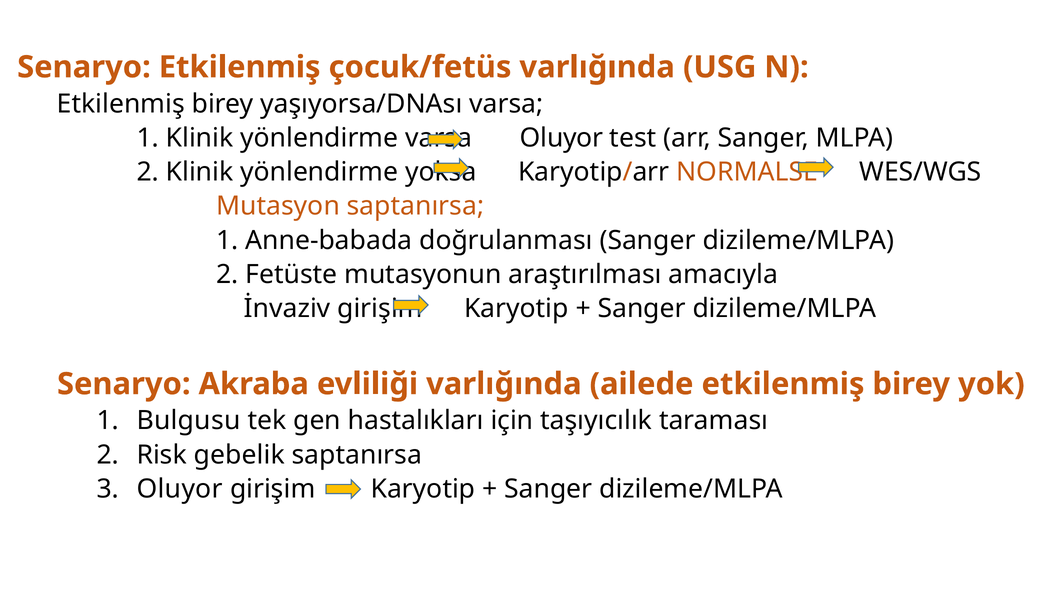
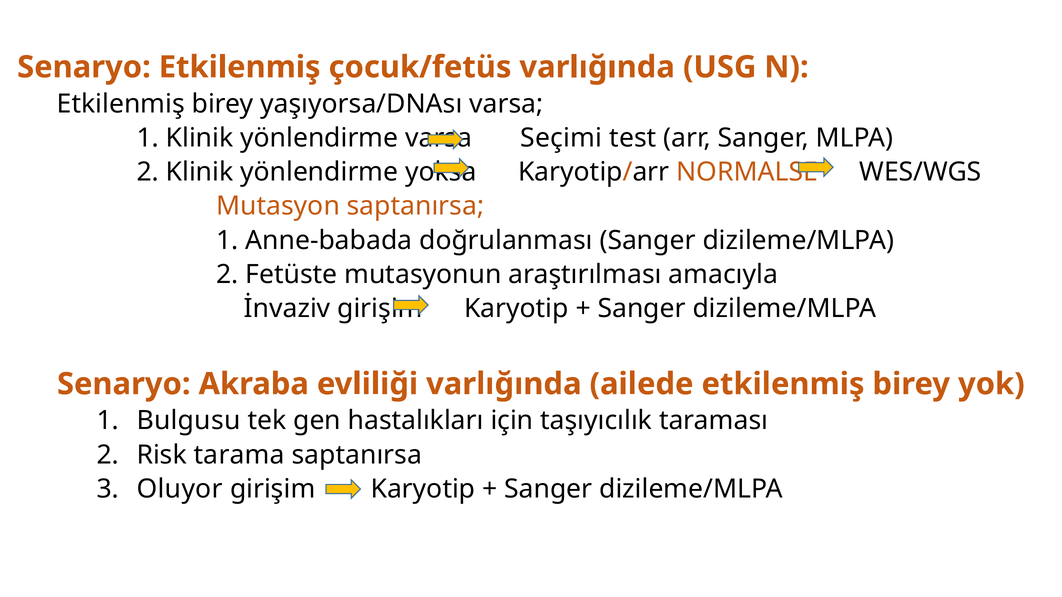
Oluyor at (562, 138): Oluyor -> Seçimi
gebelik: gebelik -> tarama
